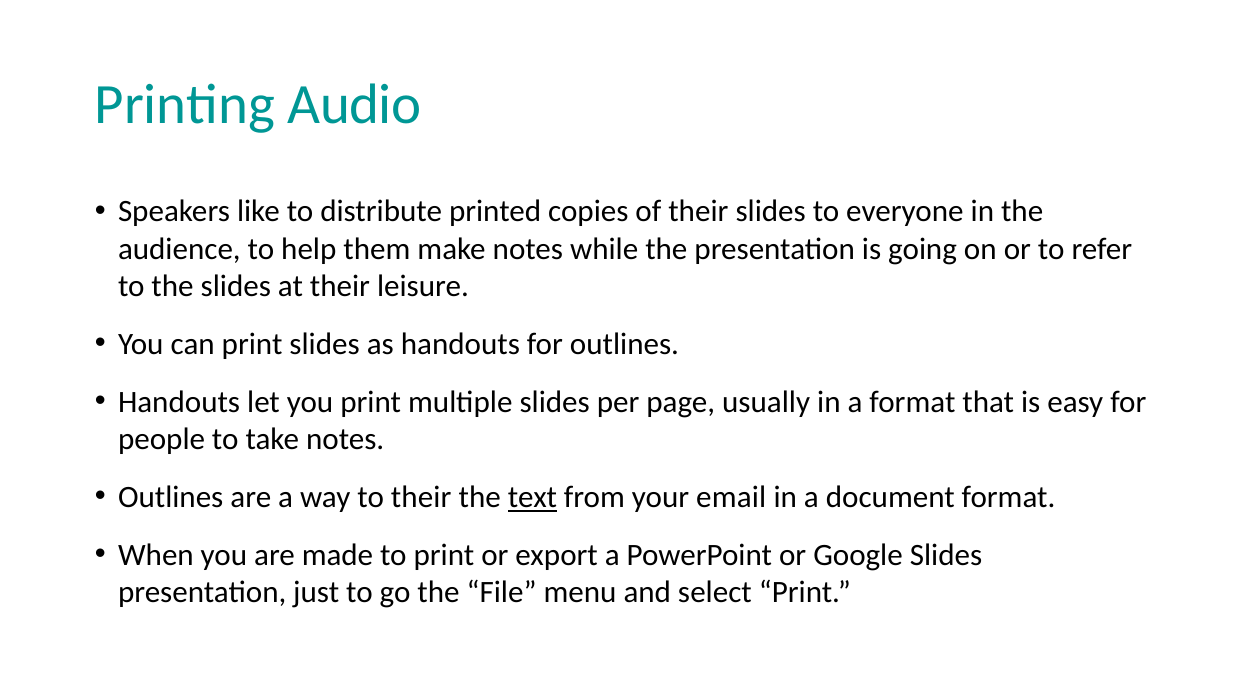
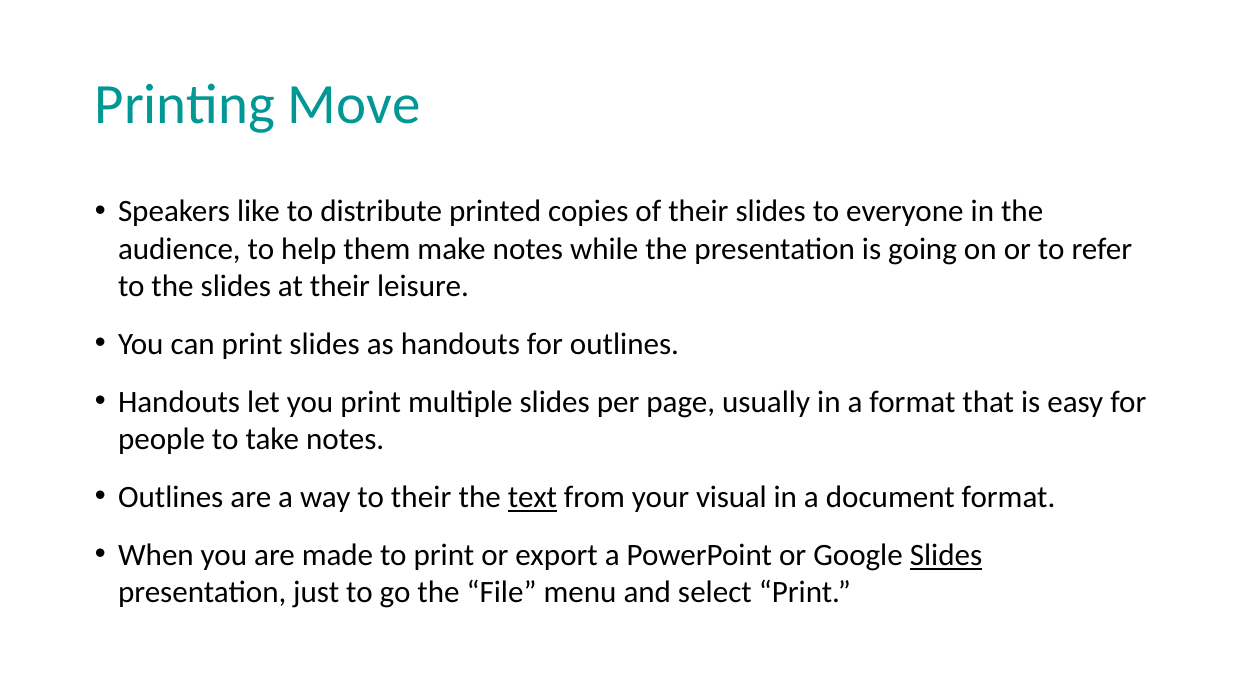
Audio: Audio -> Move
email: email -> visual
Slides at (946, 556) underline: none -> present
